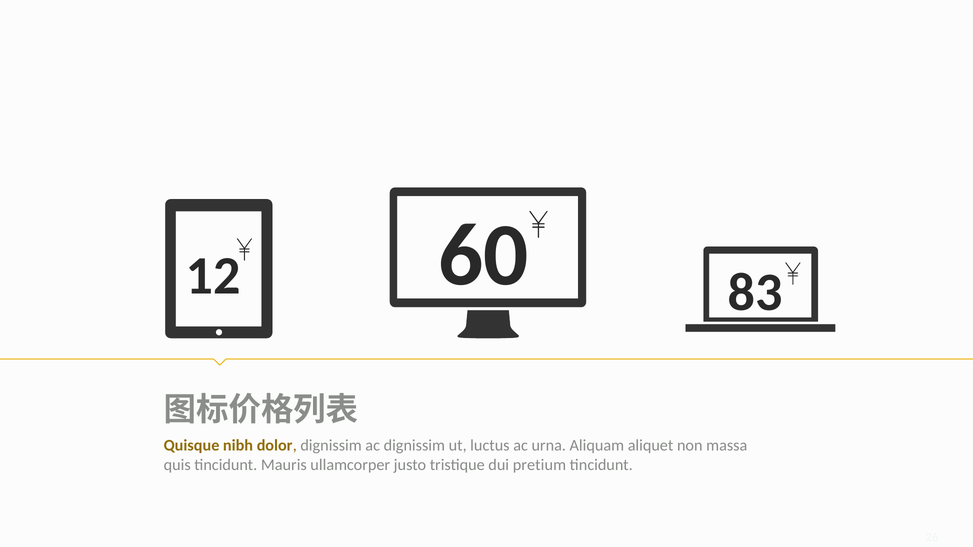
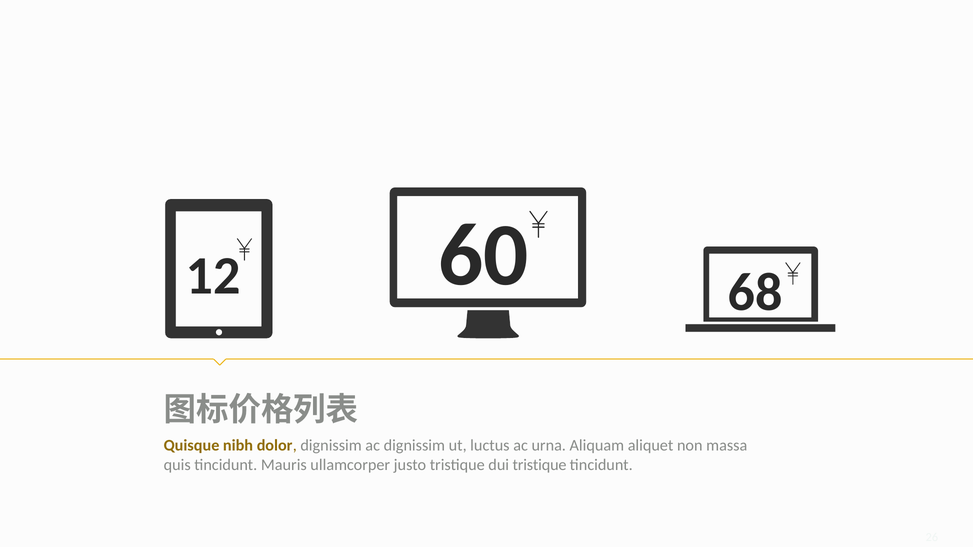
83: 83 -> 68
dui pretium: pretium -> tristique
